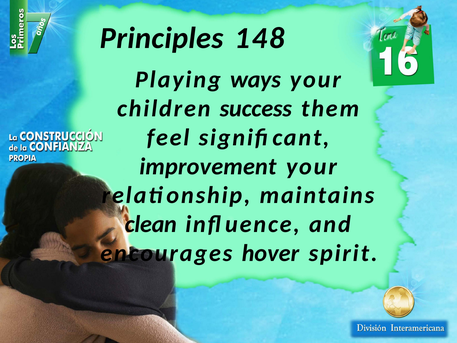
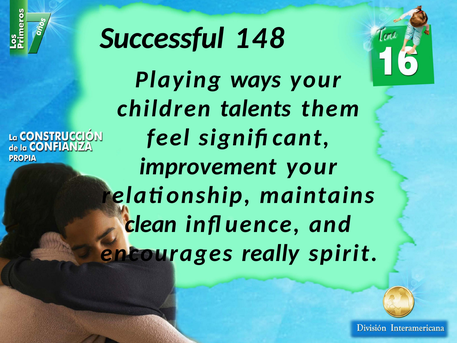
Principles: Principles -> Successful
success: success -> talents
hover: hover -> really
